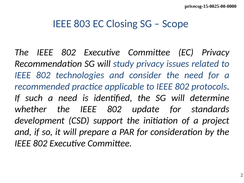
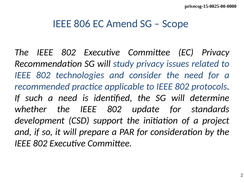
803: 803 -> 806
Closing: Closing -> Amend
